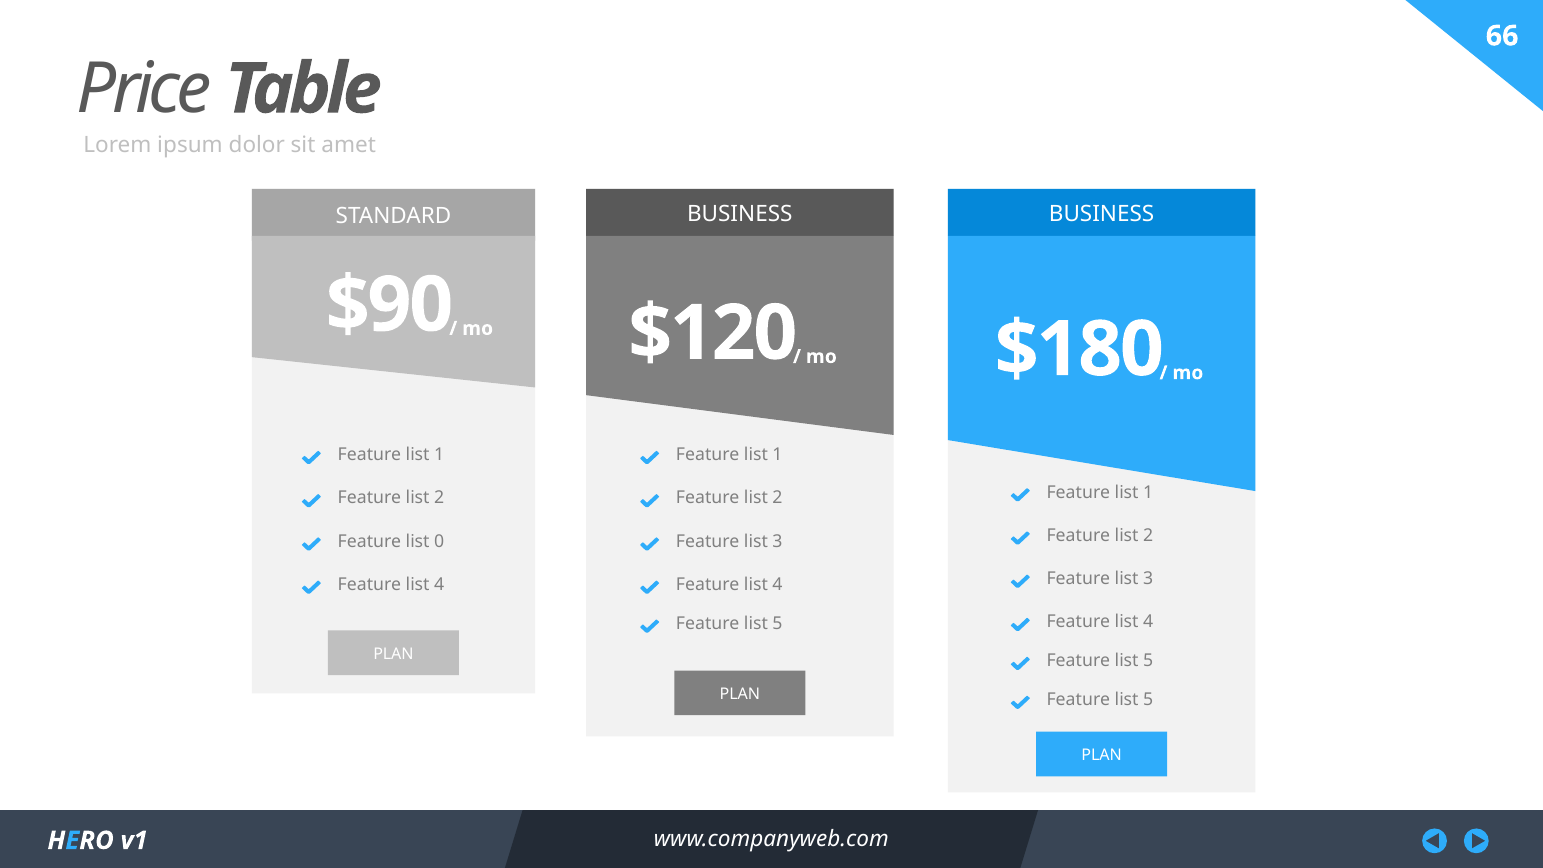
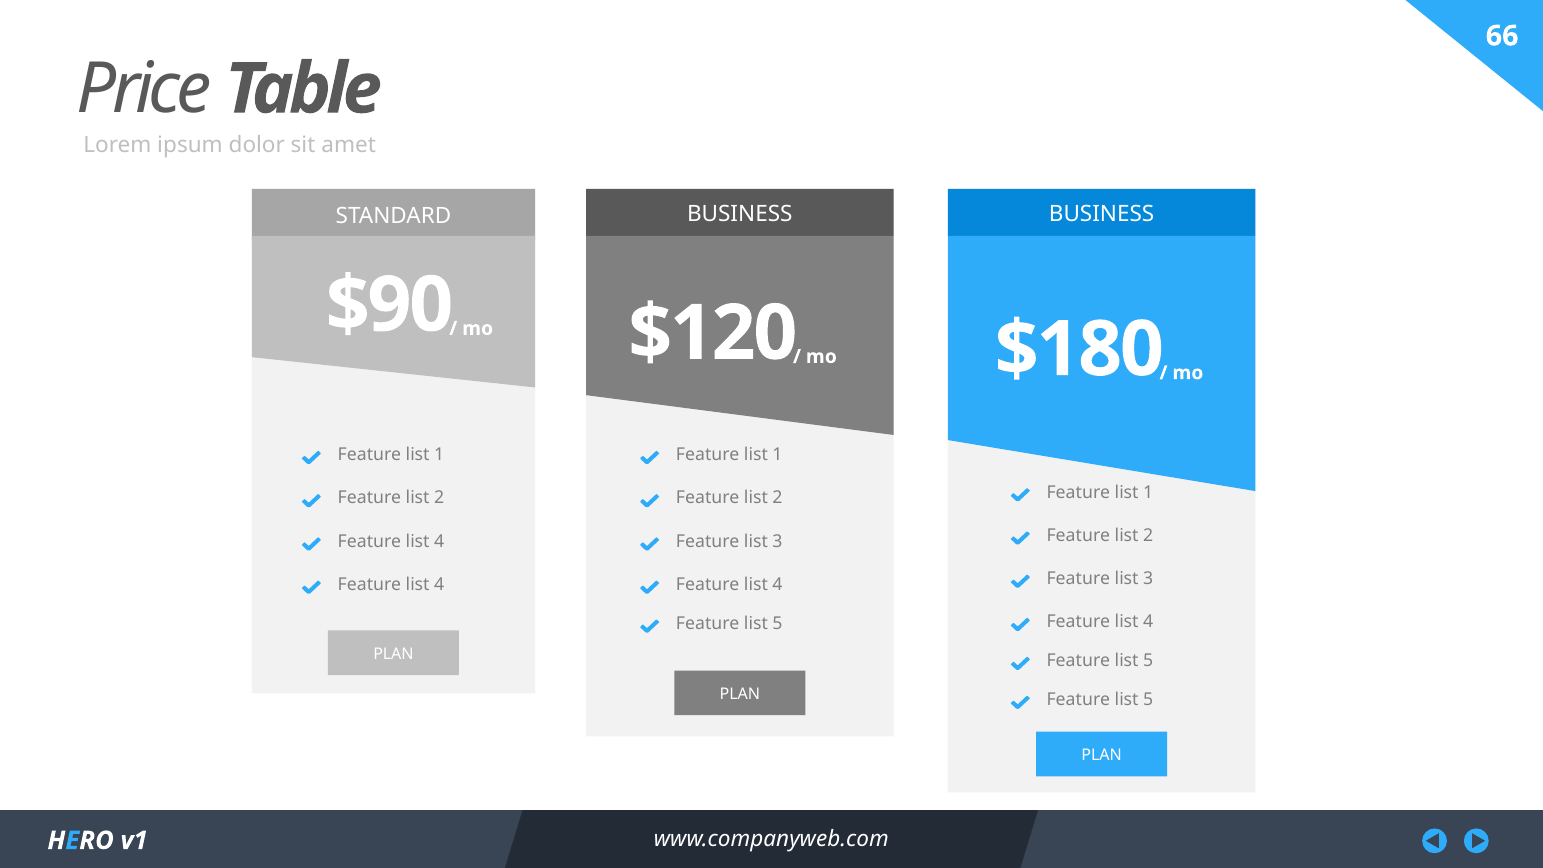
0 at (439, 541): 0 -> 4
